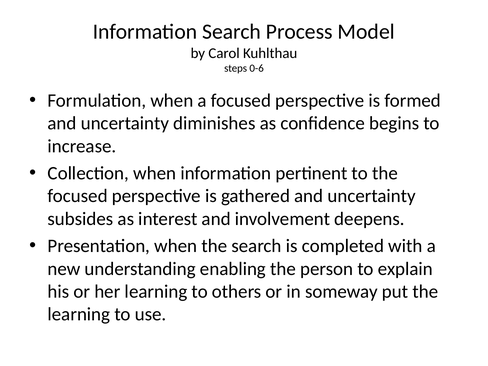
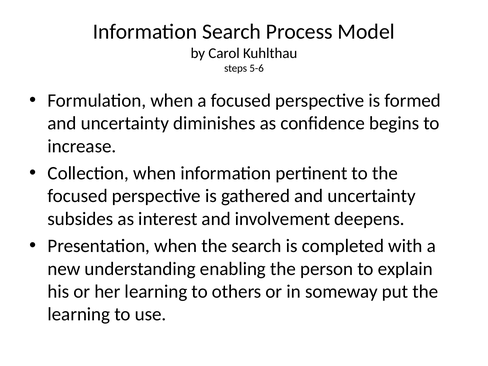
0-6: 0-6 -> 5-6
